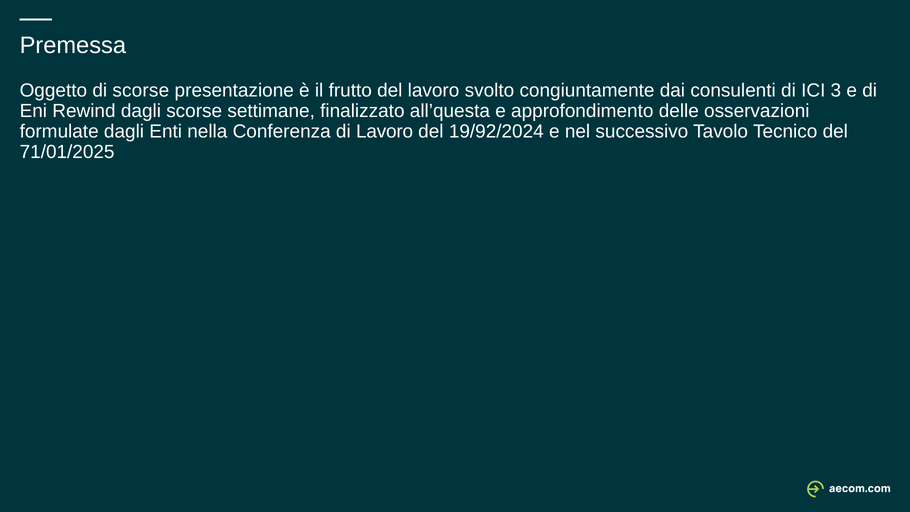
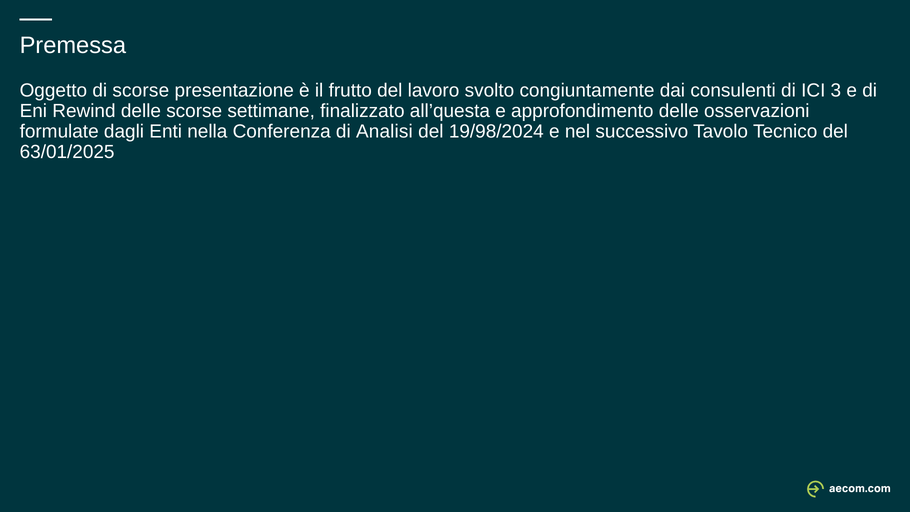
Rewind dagli: dagli -> delle
di Lavoro: Lavoro -> Analisi
19/92/2024: 19/92/2024 -> 19/98/2024
71/01/2025: 71/01/2025 -> 63/01/2025
